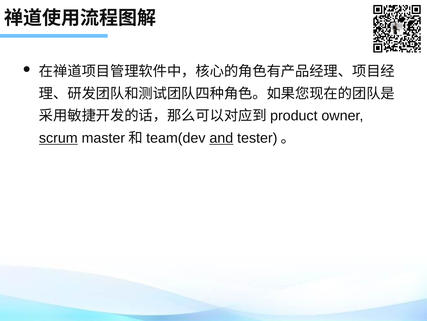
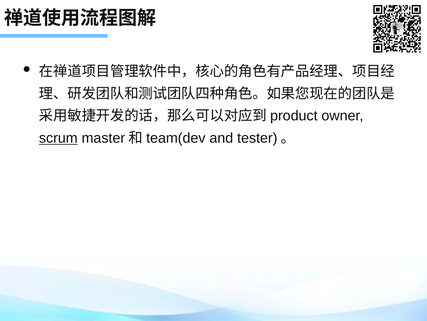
and underline: present -> none
